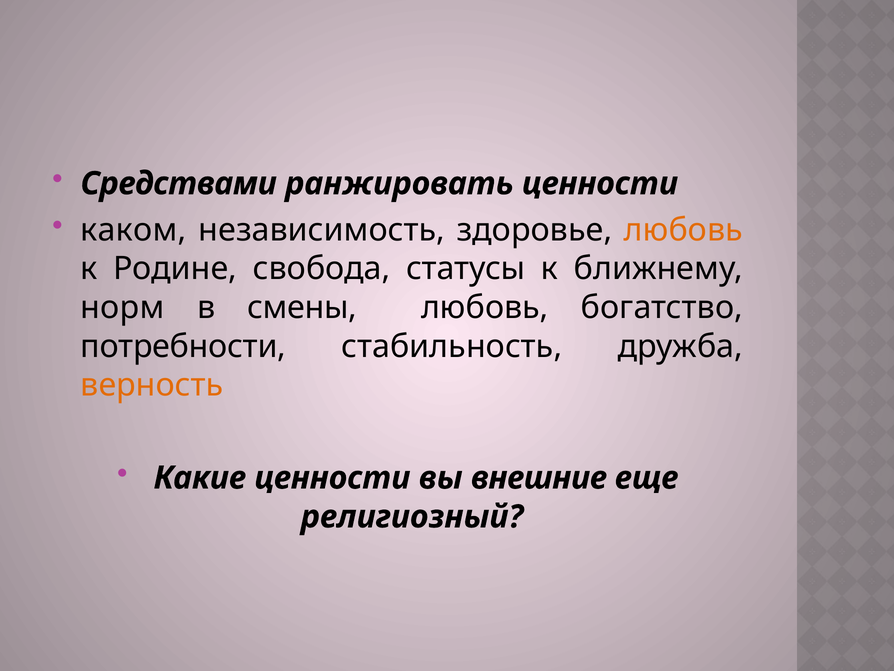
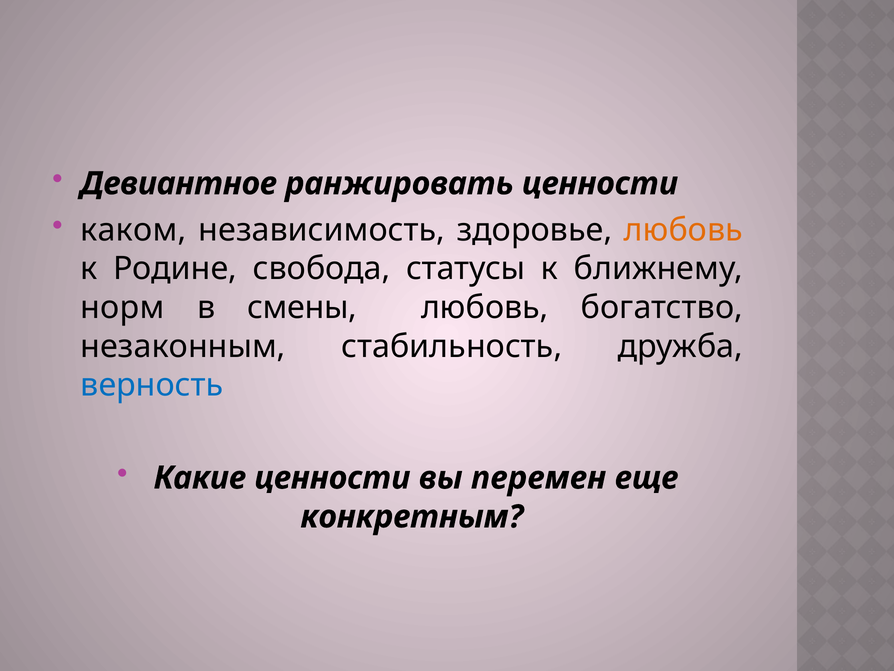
Средствами: Средствами -> Девиантное
потребности: потребности -> незаконным
верность colour: orange -> blue
внешние: внешние -> перемен
религиозный: религиозный -> конкретным
